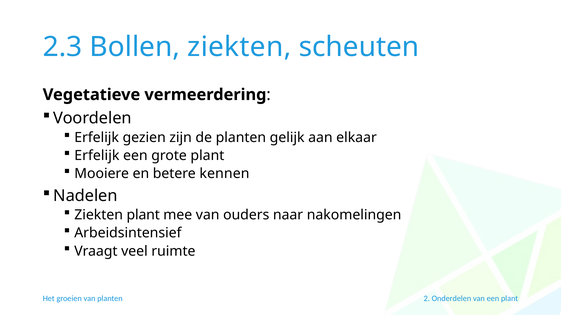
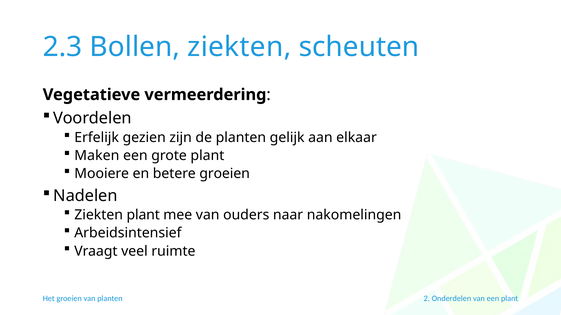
Erfelijk at (97, 156): Erfelijk -> Maken
betere kennen: kennen -> groeien
